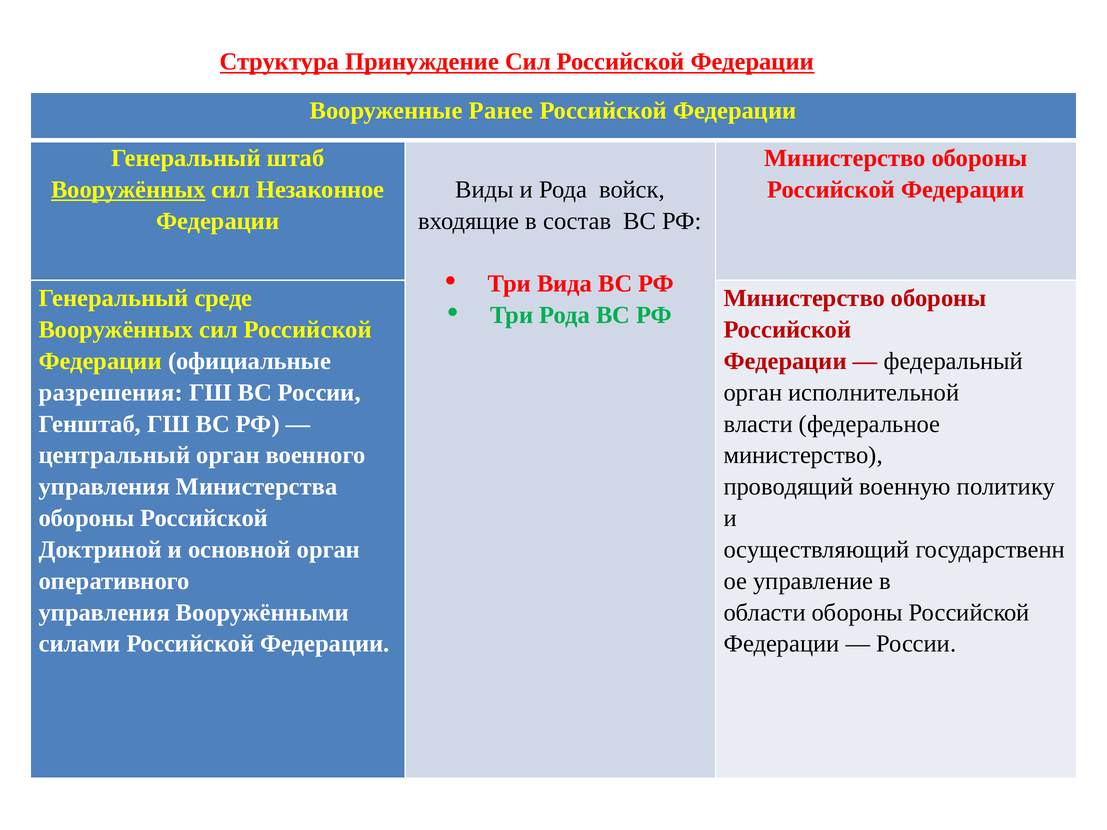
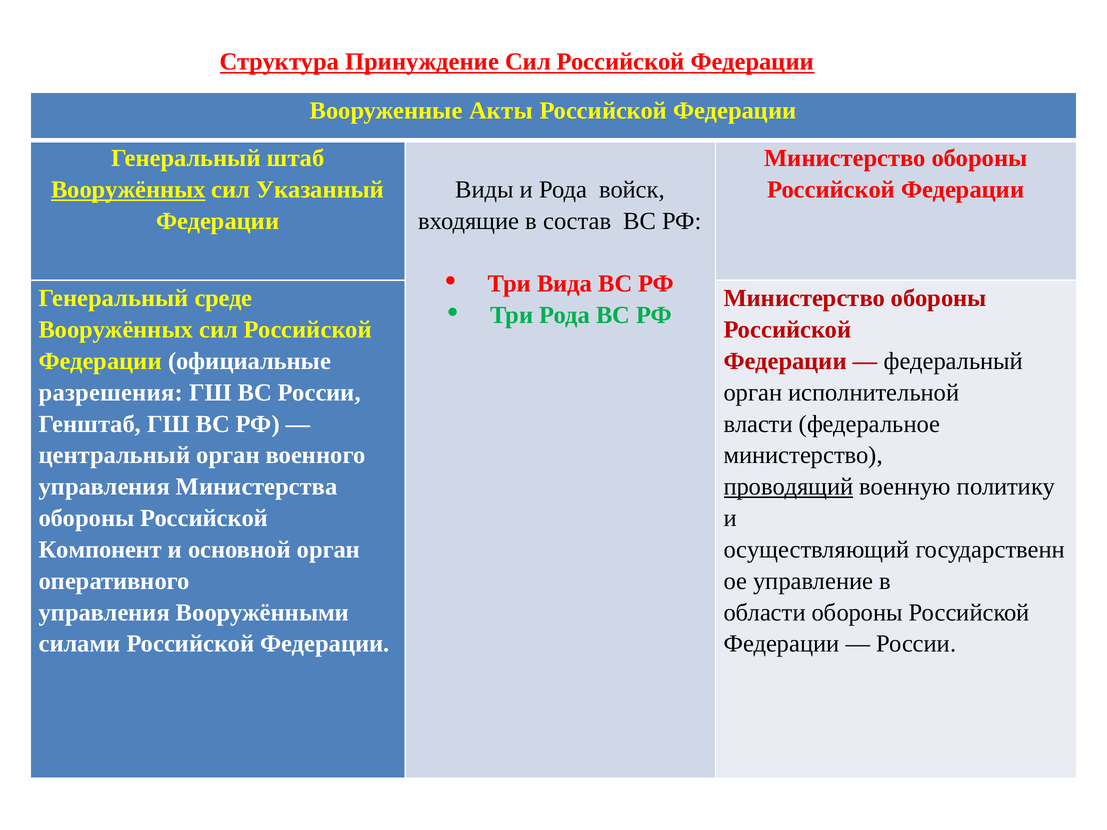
Ранее: Ранее -> Акты
Незаконное: Незаконное -> Указанный
проводящий underline: none -> present
Доктриной: Доктриной -> Компонент
